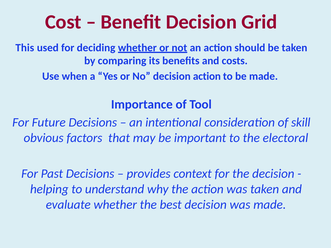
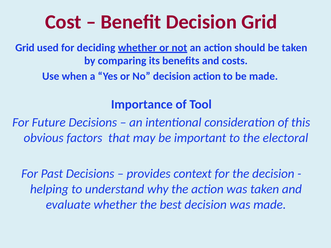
This at (25, 48): This -> Grid
skill: skill -> this
